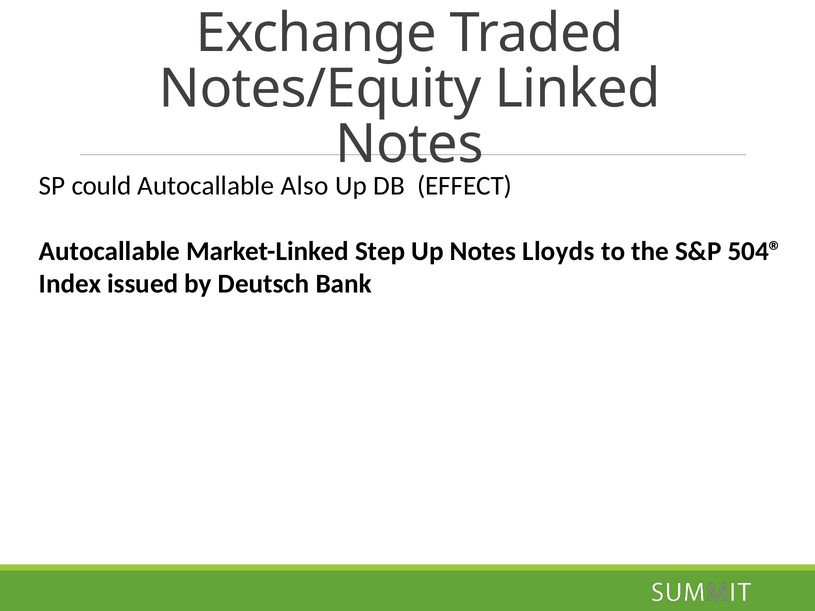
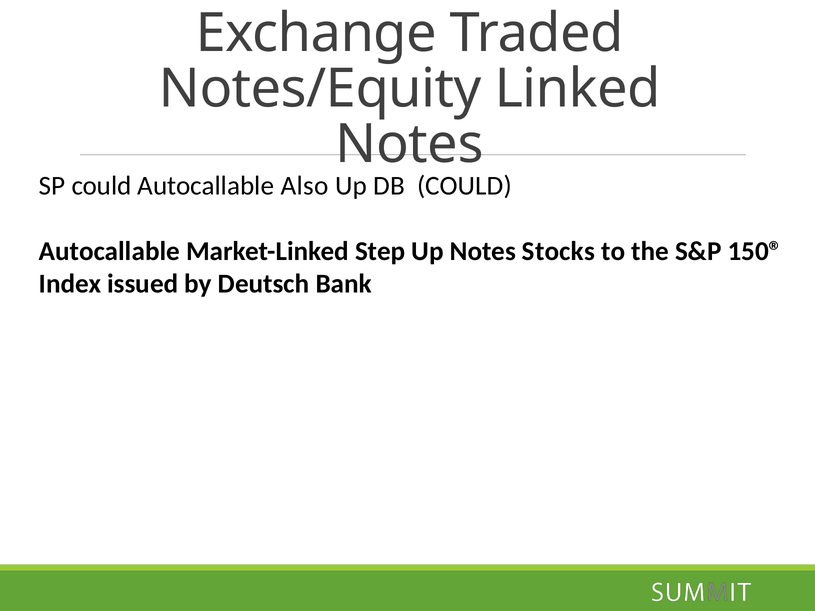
DB EFFECT: EFFECT -> COULD
Lloyds: Lloyds -> Stocks
504®: 504® -> 150®
